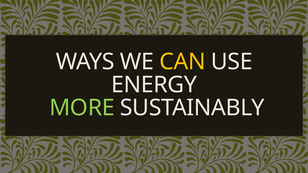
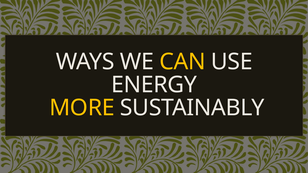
MORE colour: light green -> yellow
